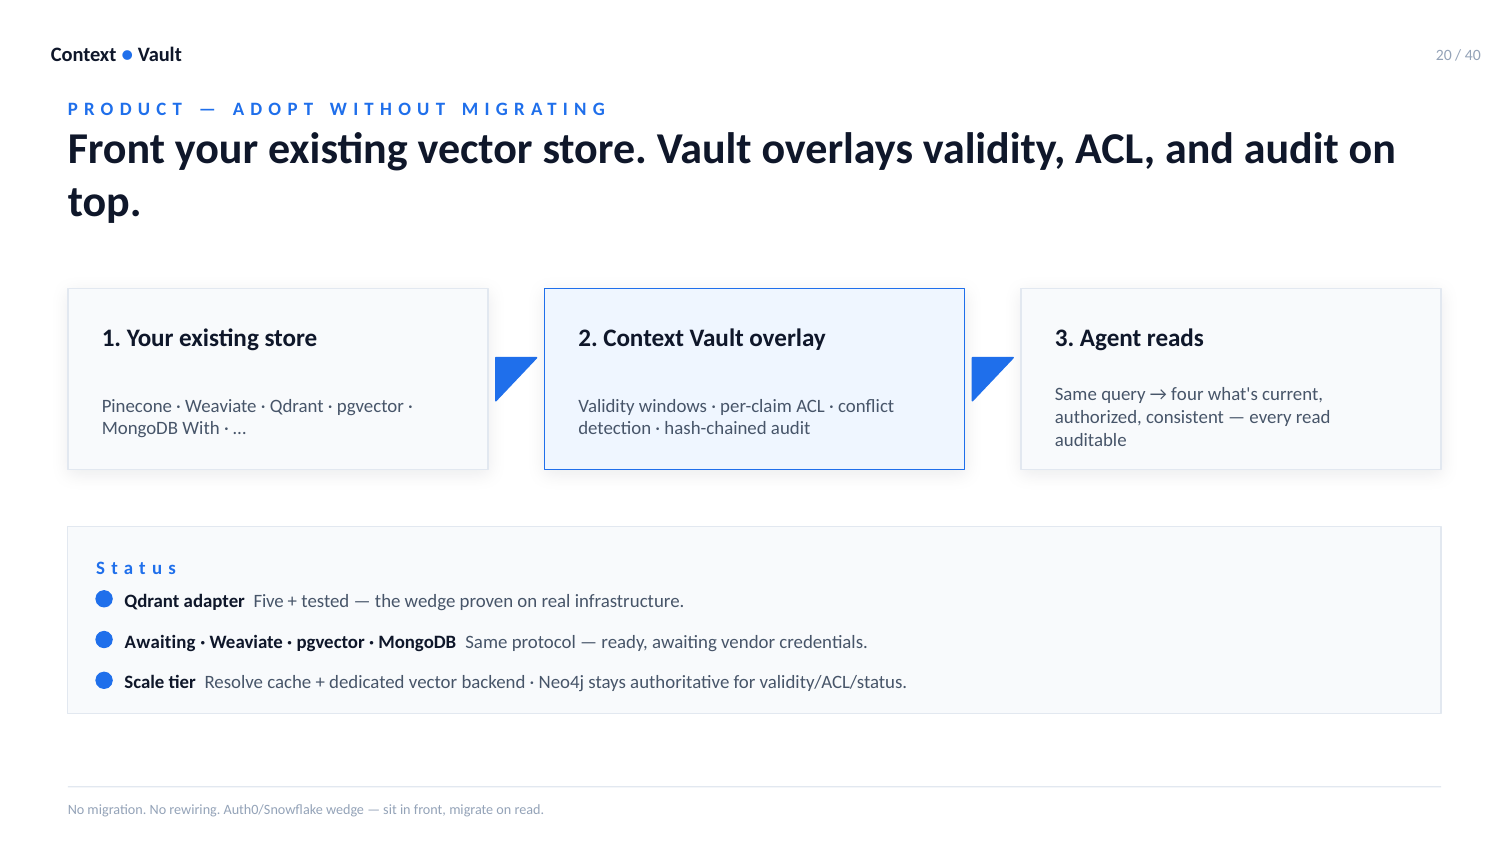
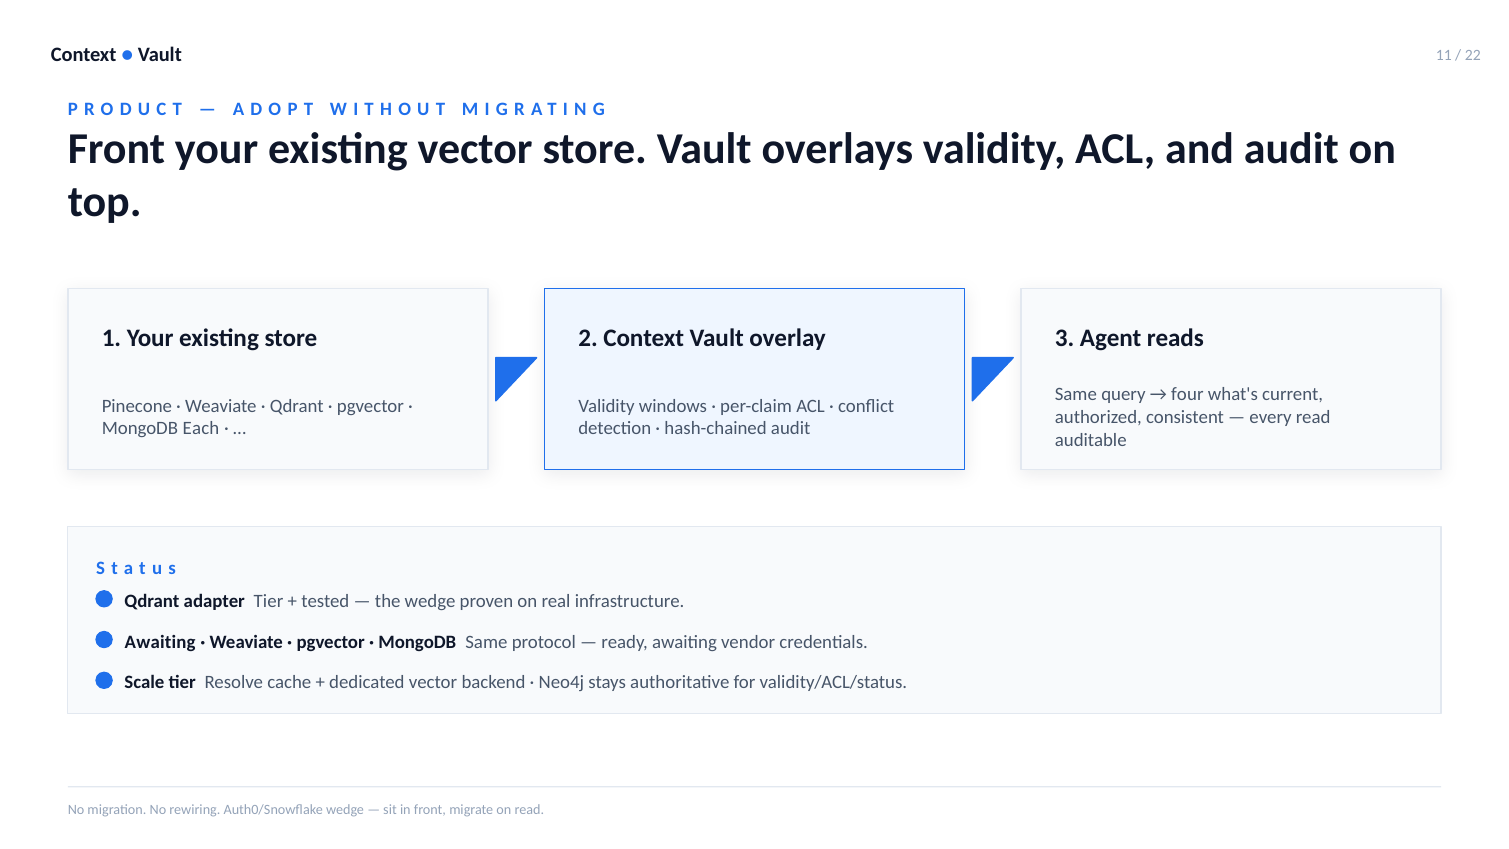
20: 20 -> 11
40: 40 -> 22
With: With -> Each
adapter Five: Five -> Tier
